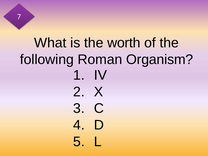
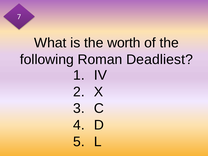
Organism: Organism -> Deadliest
